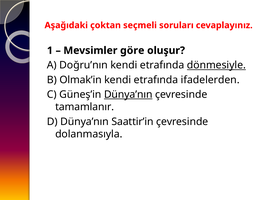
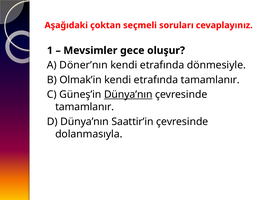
göre: göre -> gece
Doğru’nın: Doğru’nın -> Döner’nın
dönmesiyle underline: present -> none
etrafında ifadelerden: ifadelerden -> tamamlanır
